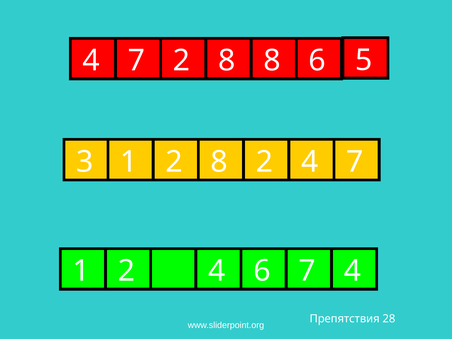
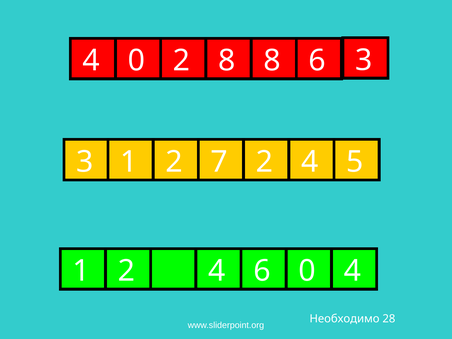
7 at (136, 61): 7 -> 0
6 5: 5 -> 3
1 8: 8 -> 7
2 4 7: 7 -> 5
6 7: 7 -> 0
Препятствия: Препятствия -> Необходимо
